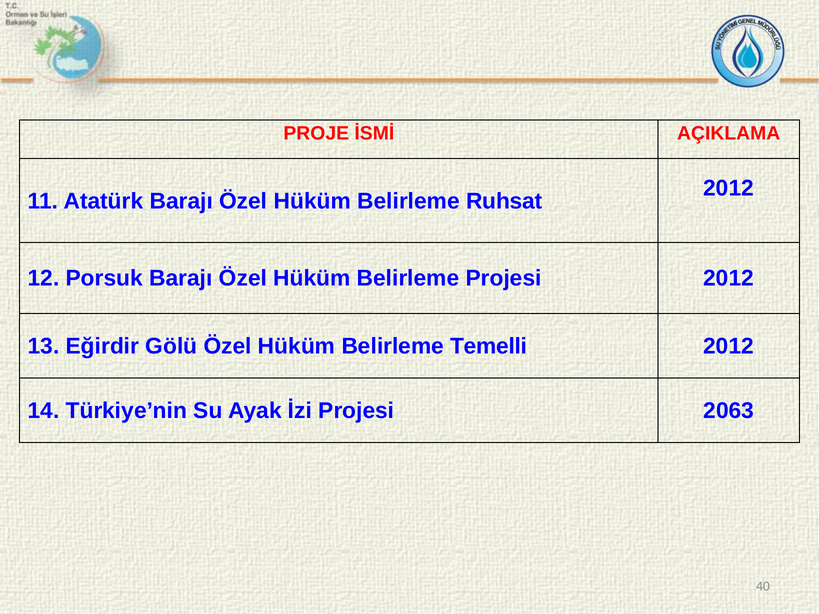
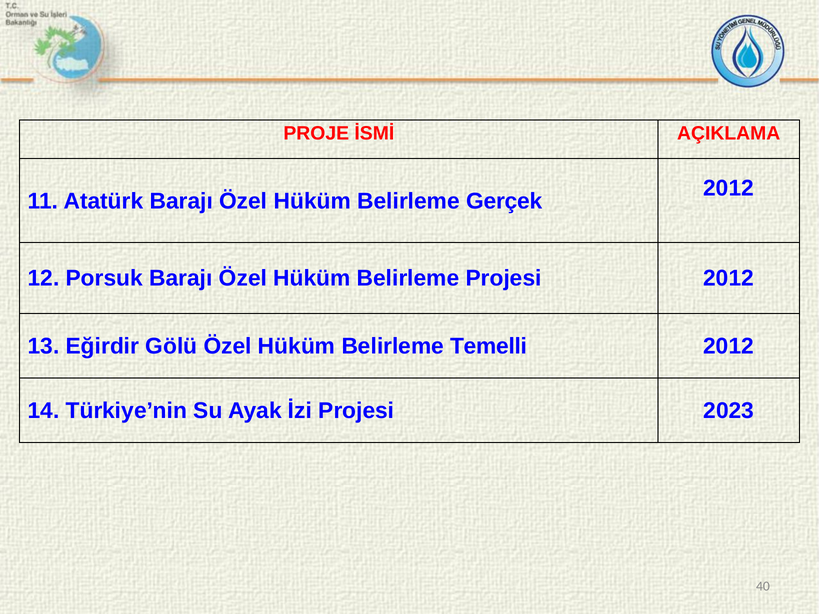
Ruhsat: Ruhsat -> Gerçek
2063: 2063 -> 2023
